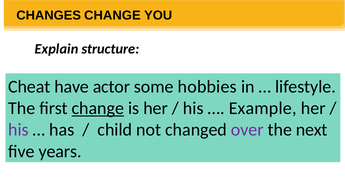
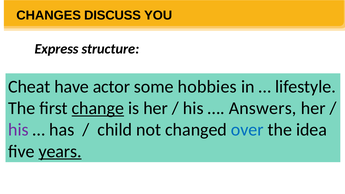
CHANGES CHANGE: CHANGE -> DISCUSS
Explain: Explain -> Express
Example: Example -> Answers
over colour: purple -> blue
next: next -> idea
years underline: none -> present
